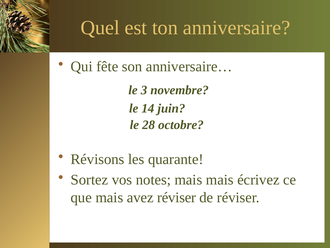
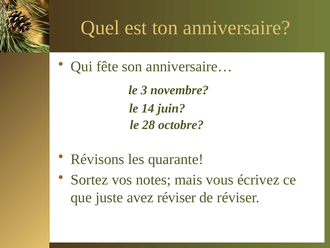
mais mais: mais -> vous
que mais: mais -> juste
